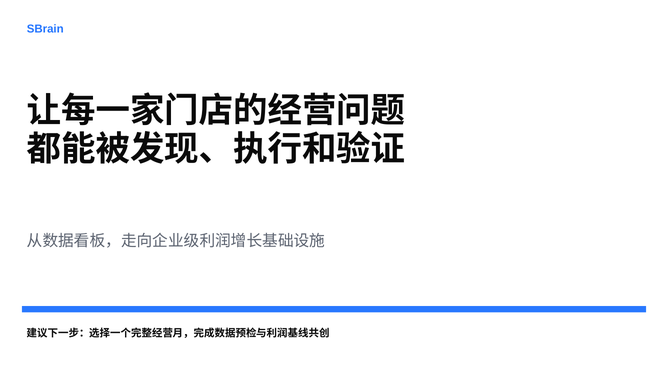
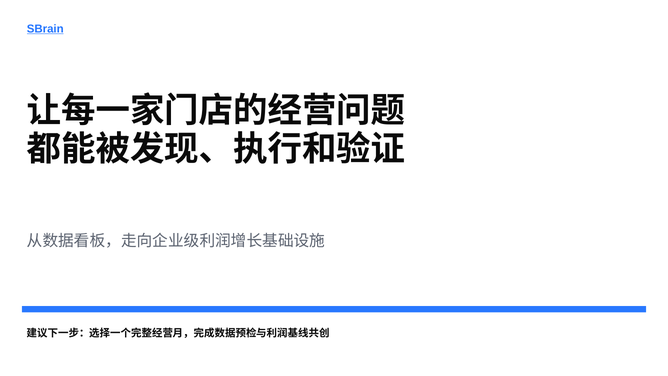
SBrain underline: none -> present
